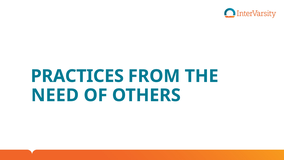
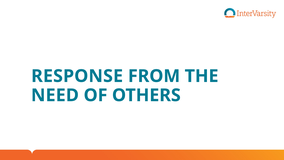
PRACTICES: PRACTICES -> RESPONSE
